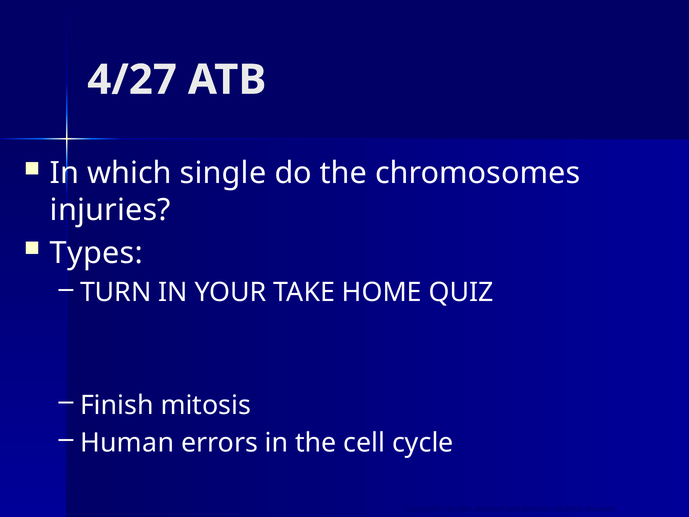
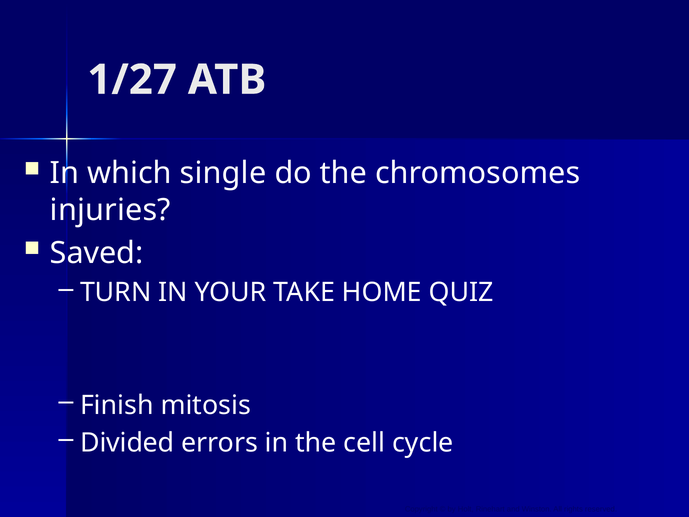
4/27: 4/27 -> 1/27
Types: Types -> Saved
Human: Human -> Divided
